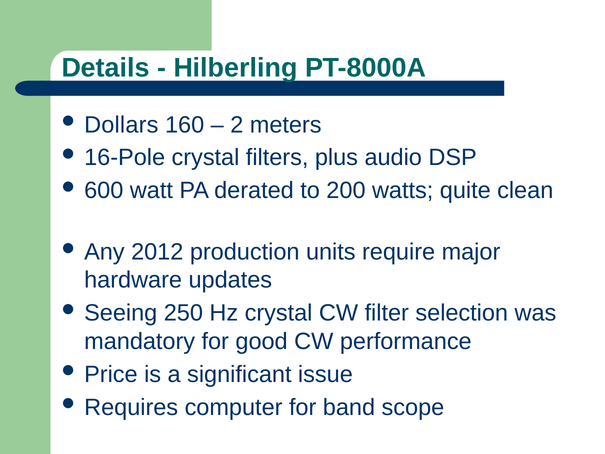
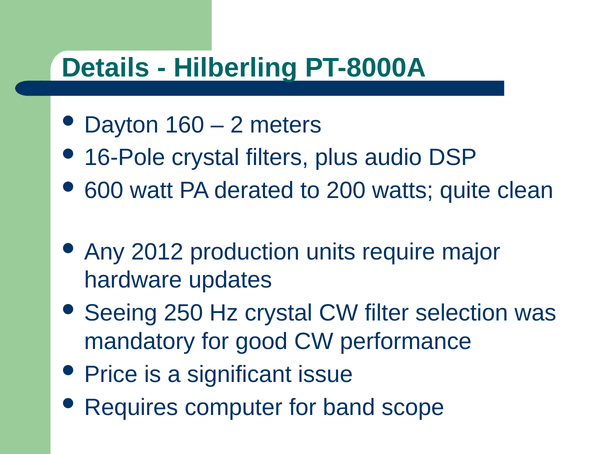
Dollars: Dollars -> Dayton
